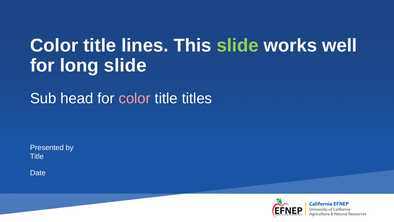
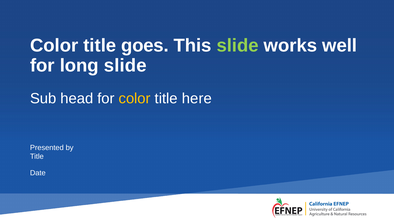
lines: lines -> goes
color at (135, 98) colour: pink -> yellow
titles: titles -> here
